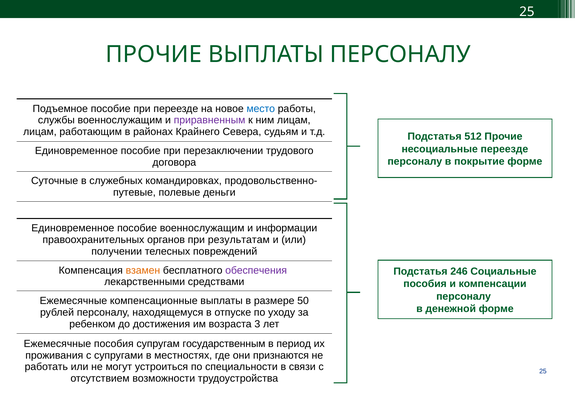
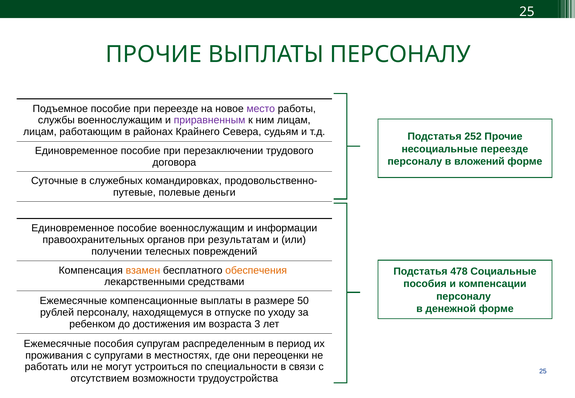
место colour: blue -> purple
512: 512 -> 252
покрытие: покрытие -> вложений
обеспечения colour: purple -> orange
246: 246 -> 478
государственным: государственным -> распределенным
признаются: признаются -> переоценки
